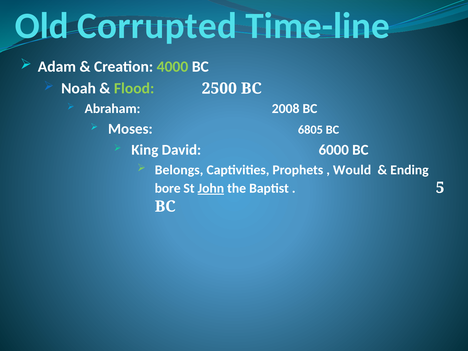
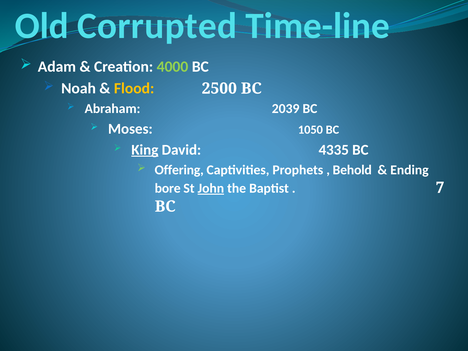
Flood colour: light green -> yellow
2008: 2008 -> 2039
6805: 6805 -> 1050
King underline: none -> present
6000: 6000 -> 4335
Belongs: Belongs -> Offering
Would: Would -> Behold
5: 5 -> 7
